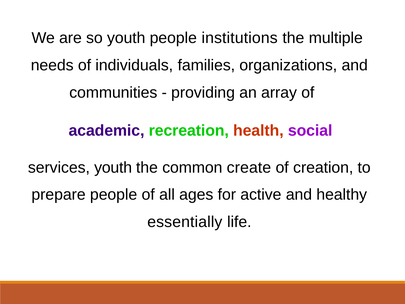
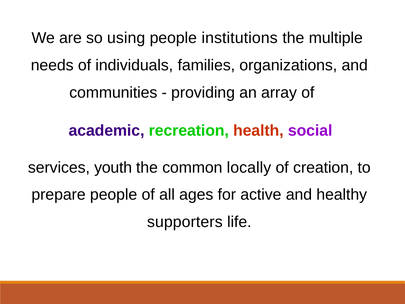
so youth: youth -> using
create: create -> locally
essentially: essentially -> supporters
